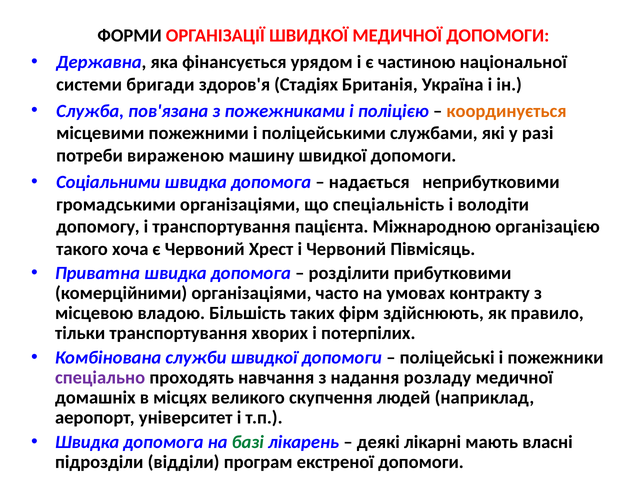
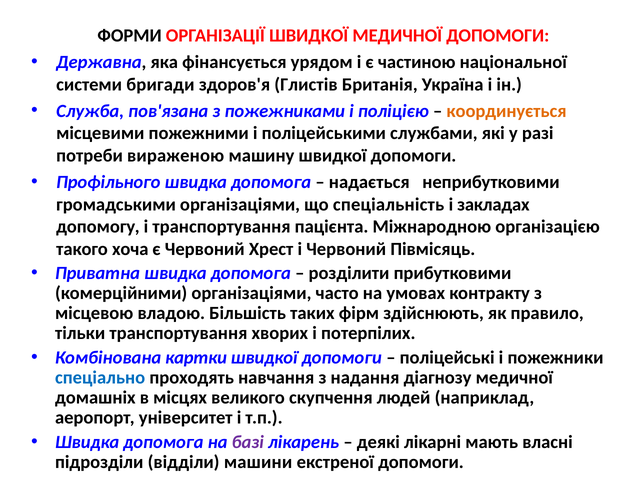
Стадіях: Стадіях -> Глистів
Соціальними: Соціальними -> Профільного
володіти: володіти -> закладах
служби: служби -> картки
спеціально colour: purple -> blue
розладу: розладу -> діагнозу
базі colour: green -> purple
програм: програм -> машини
